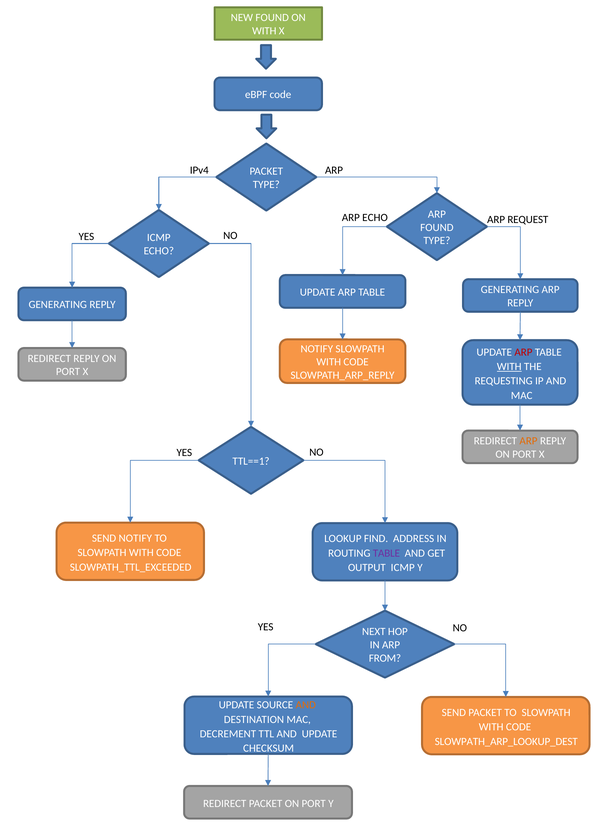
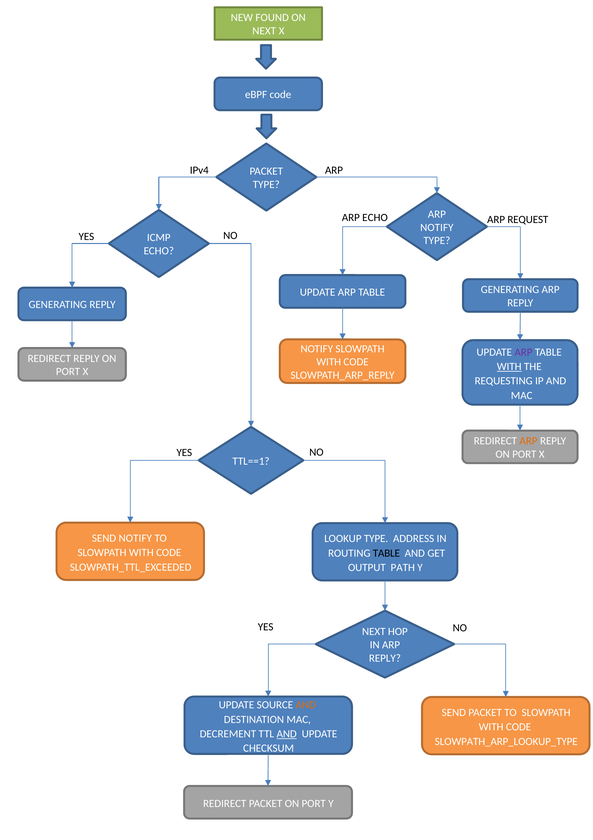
WITH at (264, 31): WITH -> NEXT
FOUND at (437, 227): FOUND -> NOTIFY
ARP at (523, 352) colour: red -> purple
LOOKUP FIND: FIND -> TYPE
TABLE at (386, 553) colour: purple -> black
OUTPUT ICMP: ICMP -> PATH
FROM at (385, 657): FROM -> REPLY
AND at (287, 733) underline: none -> present
SLOWPATH_ARP_LOOKUP_DEST: SLOWPATH_ARP_LOOKUP_DEST -> SLOWPATH_ARP_LOOKUP_TYPE
